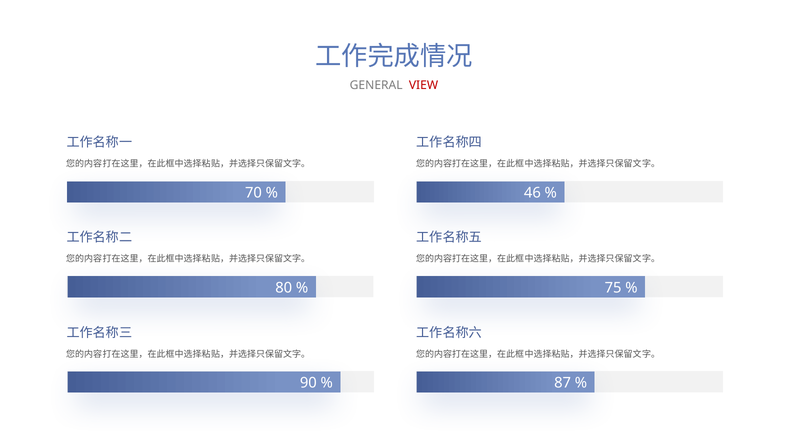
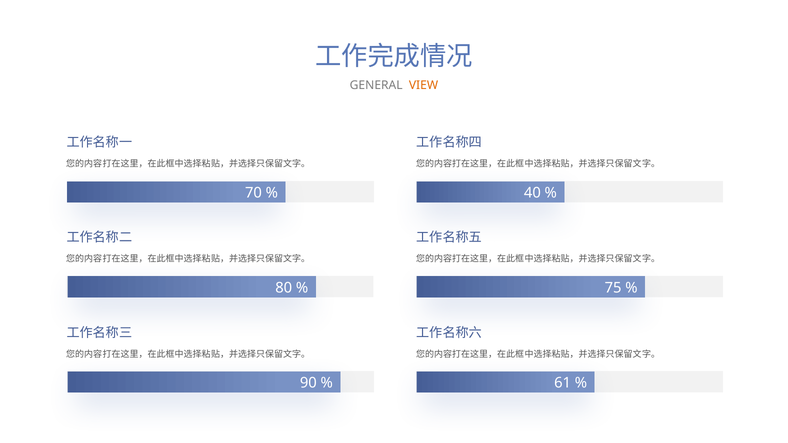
VIEW colour: red -> orange
46: 46 -> 40
87: 87 -> 61
